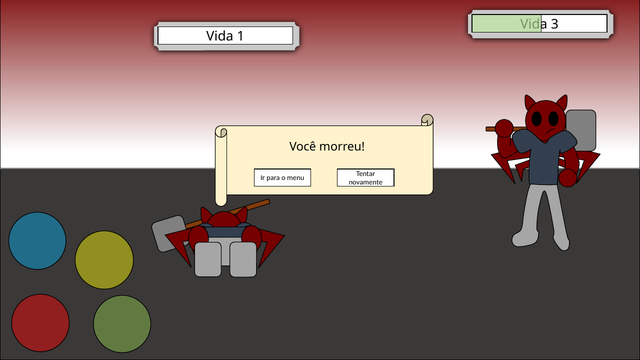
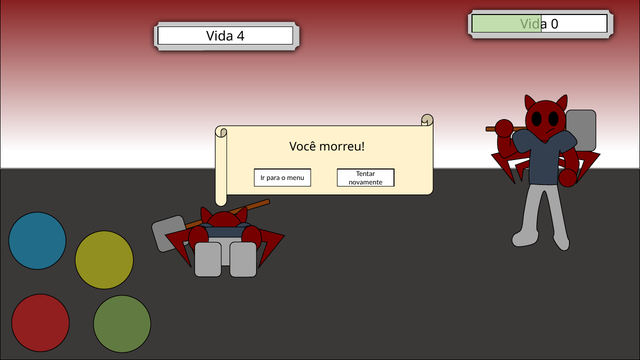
3: 3 -> 0
1: 1 -> 4
